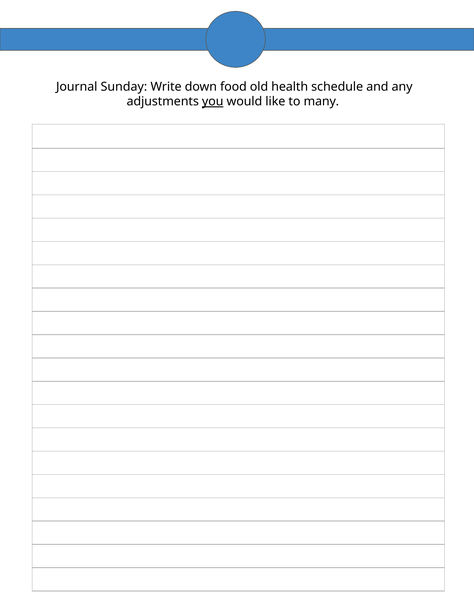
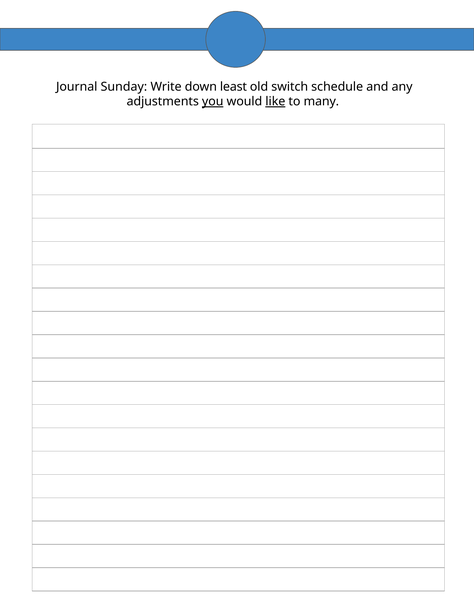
food: food -> least
health: health -> switch
like underline: none -> present
